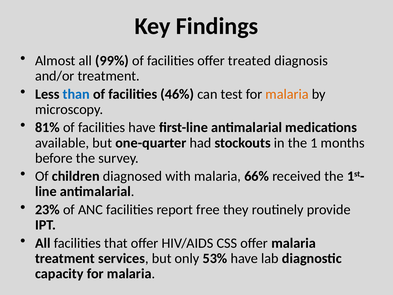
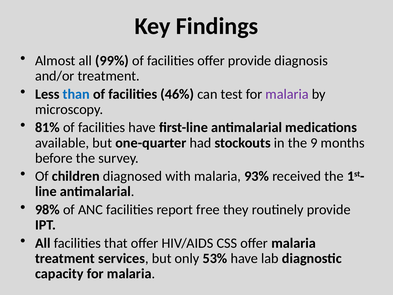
offer treated: treated -> provide
malaria at (287, 94) colour: orange -> purple
1: 1 -> 9
66%: 66% -> 93%
23%: 23% -> 98%
